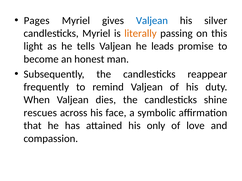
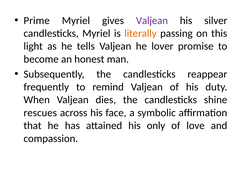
Pages: Pages -> Prime
Valjean at (152, 21) colour: blue -> purple
leads: leads -> lover
